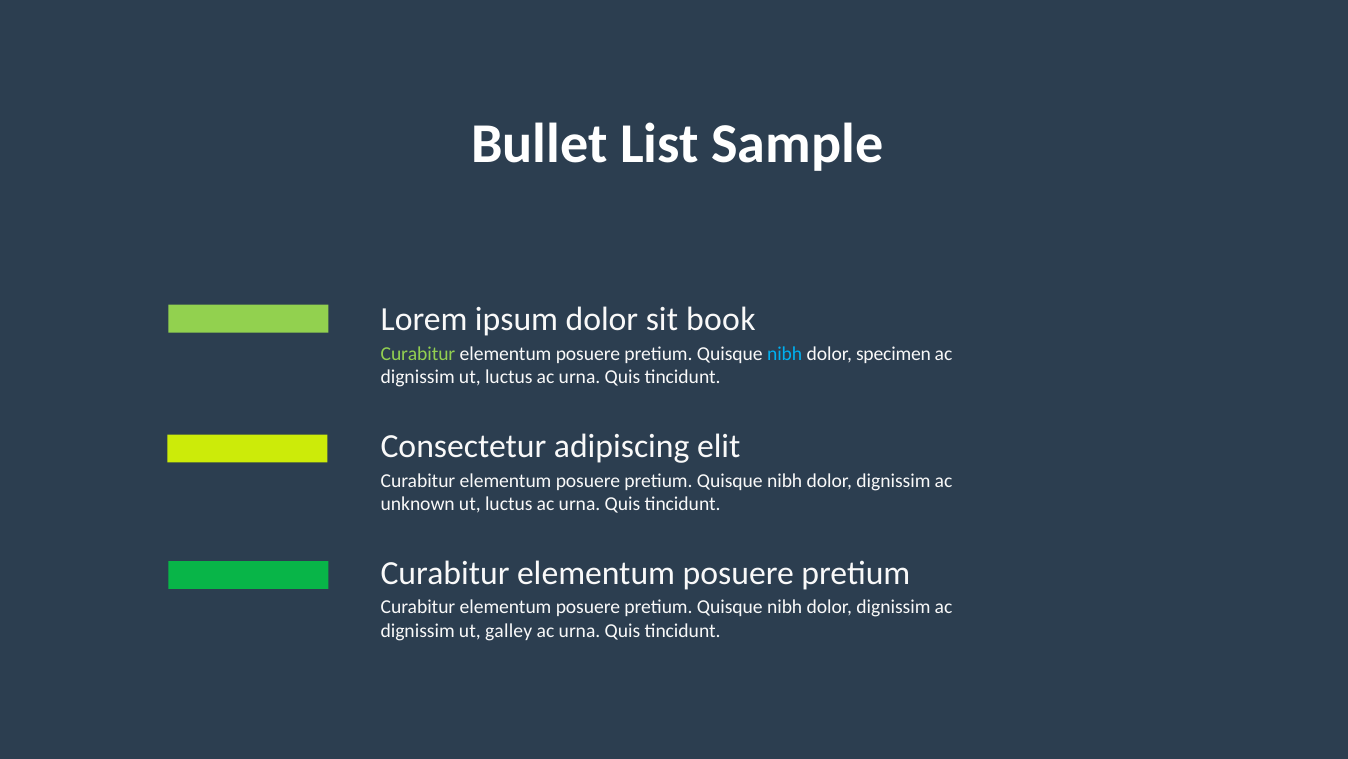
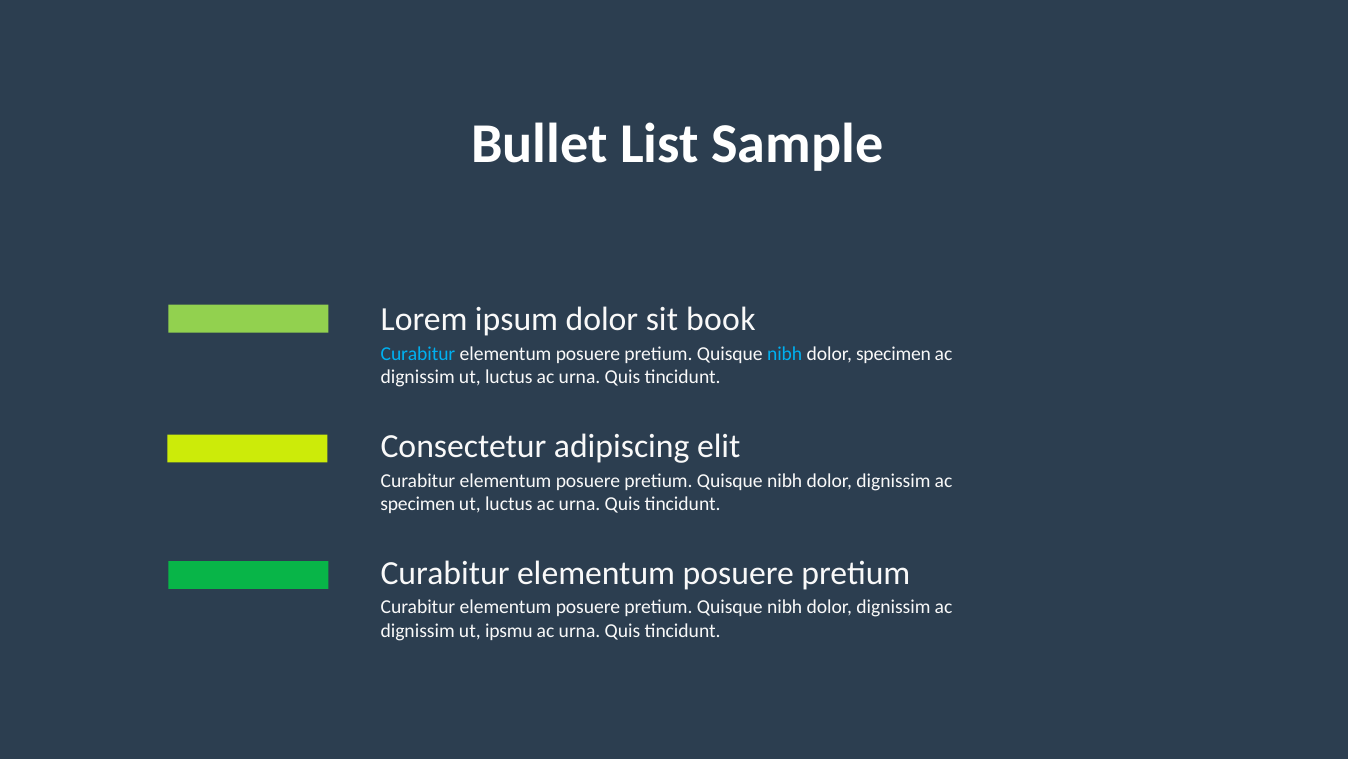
Curabitur at (418, 353) colour: light green -> light blue
unknown at (418, 504): unknown -> specimen
galley: galley -> ipsmu
